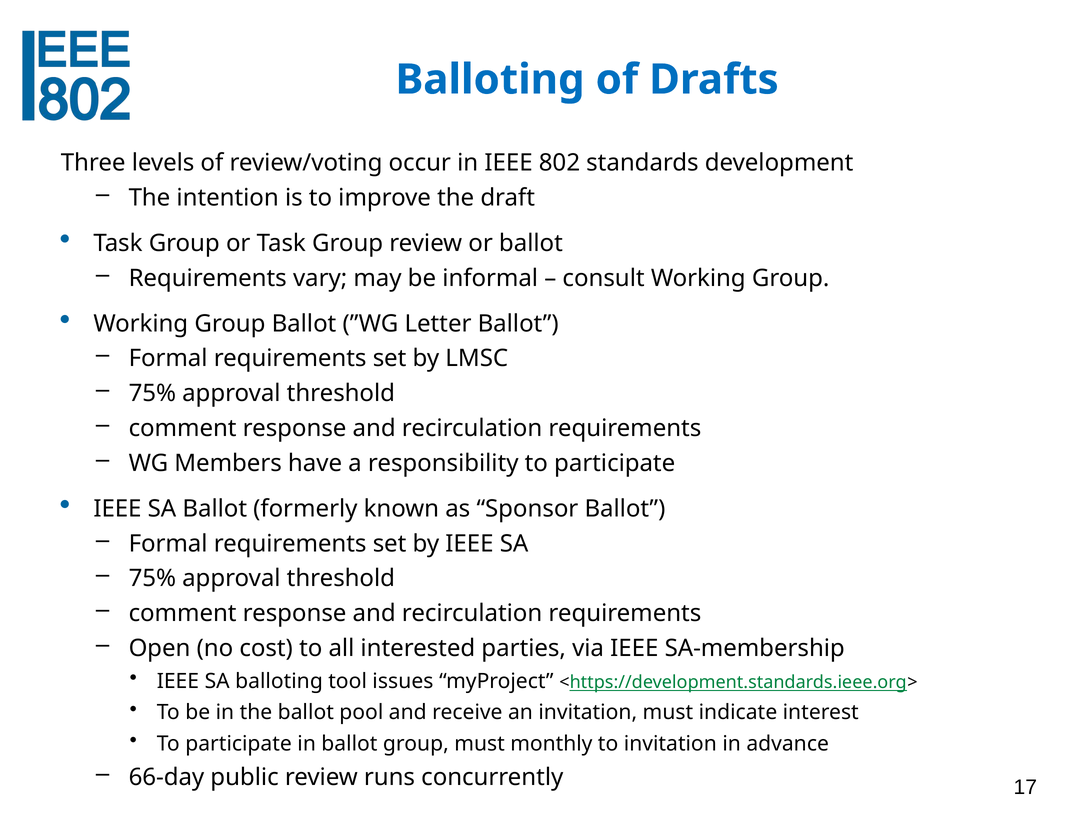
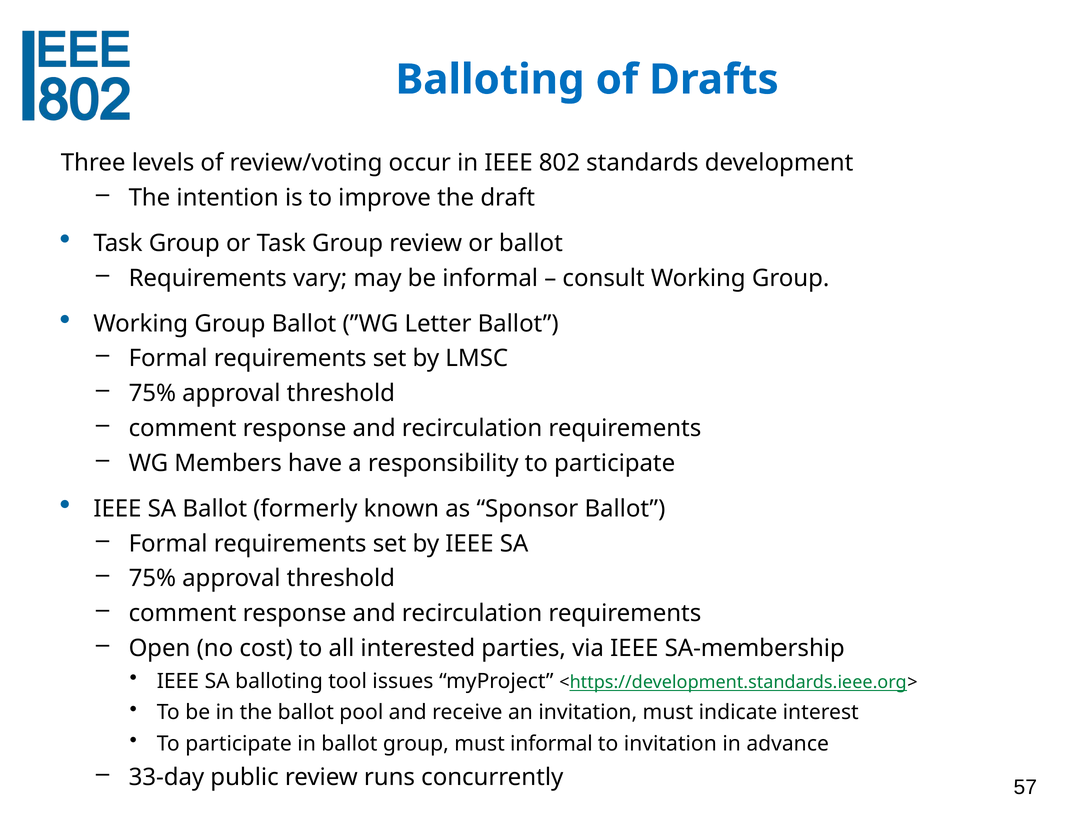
must monthly: monthly -> informal
66-day: 66-day -> 33-day
17: 17 -> 57
